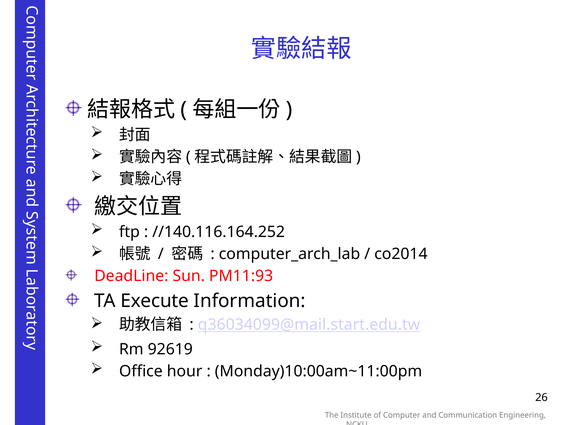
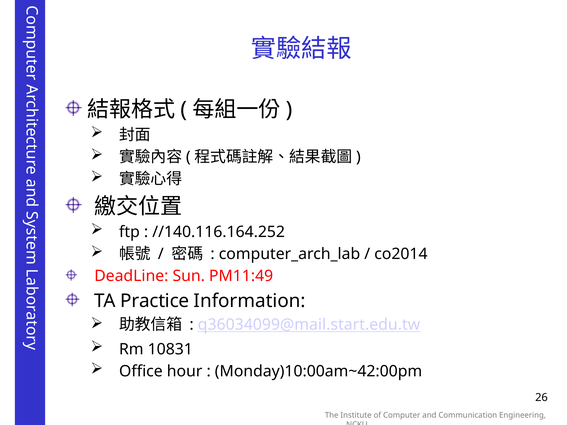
PM11:93: PM11:93 -> PM11:49
Execute: Execute -> Practice
92619: 92619 -> 10831
Monday)10:00am~11:00pm: Monday)10:00am~11:00pm -> Monday)10:00am~42:00pm
